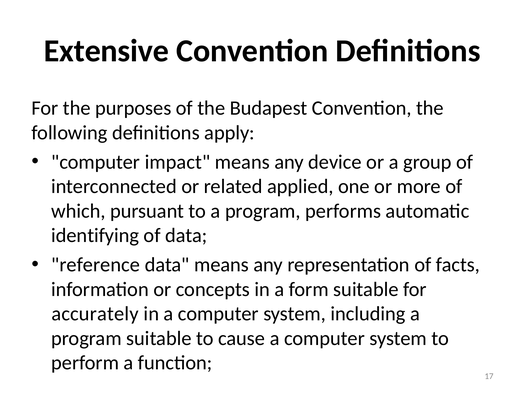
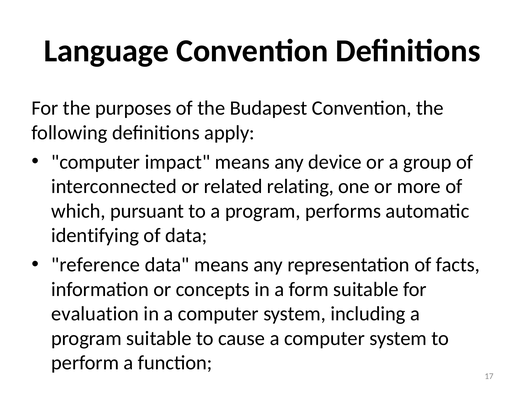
Extensive: Extensive -> Language
applied: applied -> relating
accurately: accurately -> evaluation
